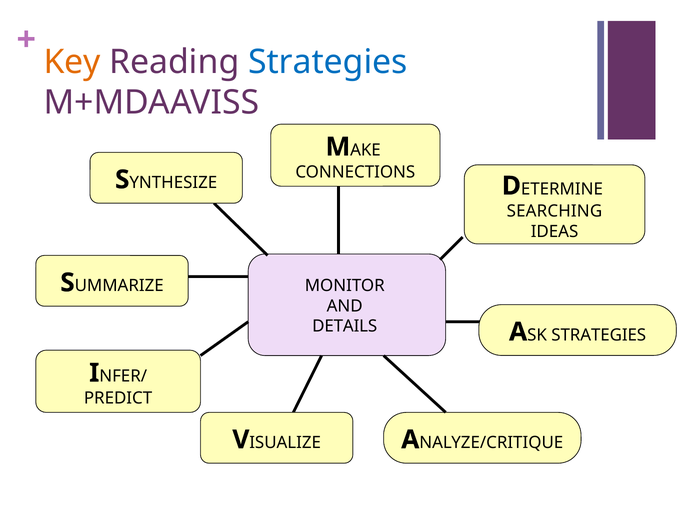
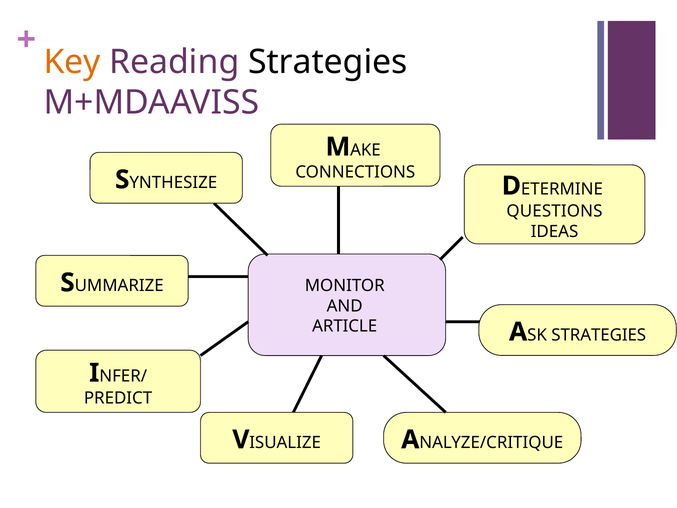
Strategies at (328, 62) colour: blue -> black
SEARCHING: SEARCHING -> QUESTIONS
DETAILS: DETAILS -> ARTICLE
